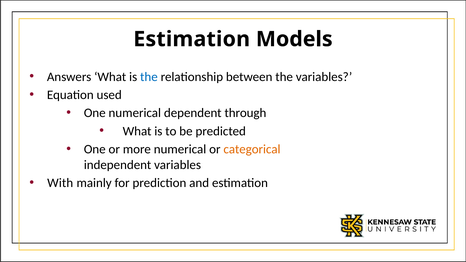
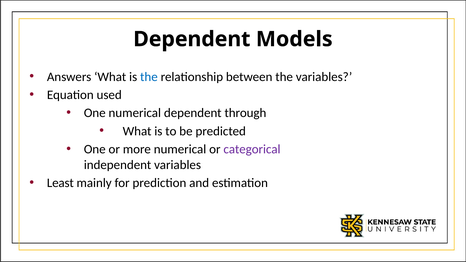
Estimation at (192, 39): Estimation -> Dependent
categorical colour: orange -> purple
With: With -> Least
